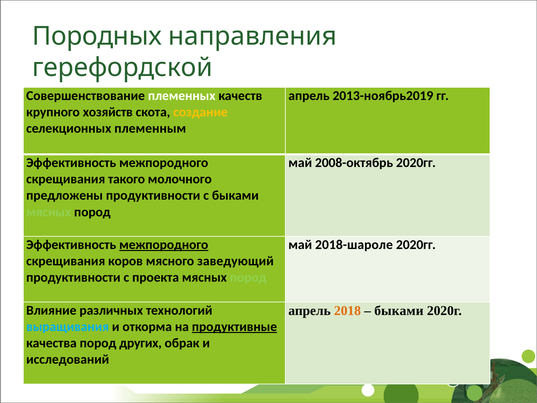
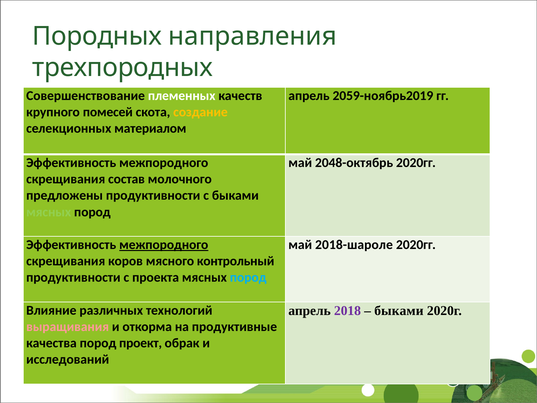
герефордской: герефордской -> трехпородных
2013-ноябрь2019: 2013-ноябрь2019 -> 2059-ноябрь2019
хозяйств: хозяйств -> помесей
племенным: племенным -> материалом
2008-октябрь: 2008-октябрь -> 2048-октябрь
такого: такого -> состав
заведующий: заведующий -> контрольный
пород at (248, 277) colour: light green -> light blue
2018 colour: orange -> purple
выращивания colour: light blue -> pink
продуктивные underline: present -> none
других: других -> проект
